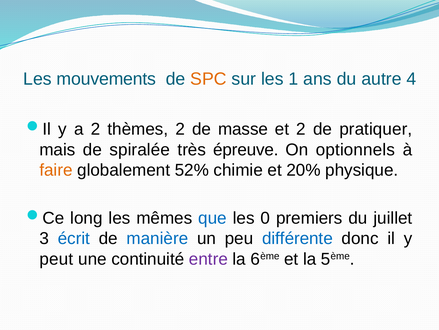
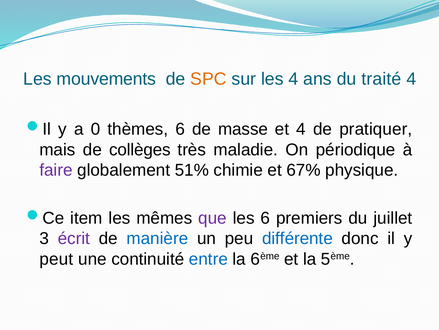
les 1: 1 -> 4
autre: autre -> traité
a 2: 2 -> 0
thèmes 2: 2 -> 6
et 2: 2 -> 4
spiralée: spiralée -> collèges
épreuve: épreuve -> maladie
optionnels: optionnels -> périodique
faire colour: orange -> purple
52%: 52% -> 51%
20%: 20% -> 67%
long: long -> item
que colour: blue -> purple
les 0: 0 -> 6
écrit colour: blue -> purple
entre colour: purple -> blue
